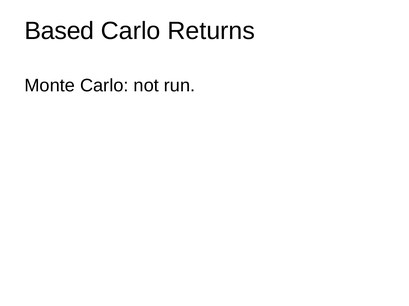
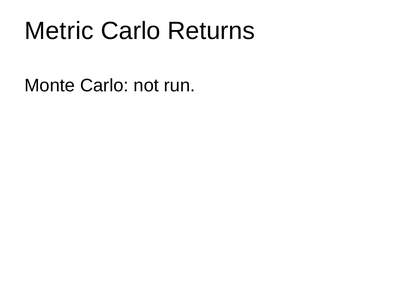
Based: Based -> Metric
